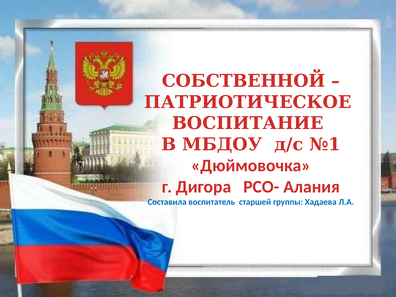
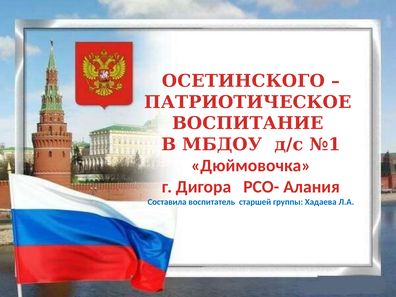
СОБСТВЕННОЙ: СОБСТВЕННОЙ -> ОСЕТИНСКОГО
